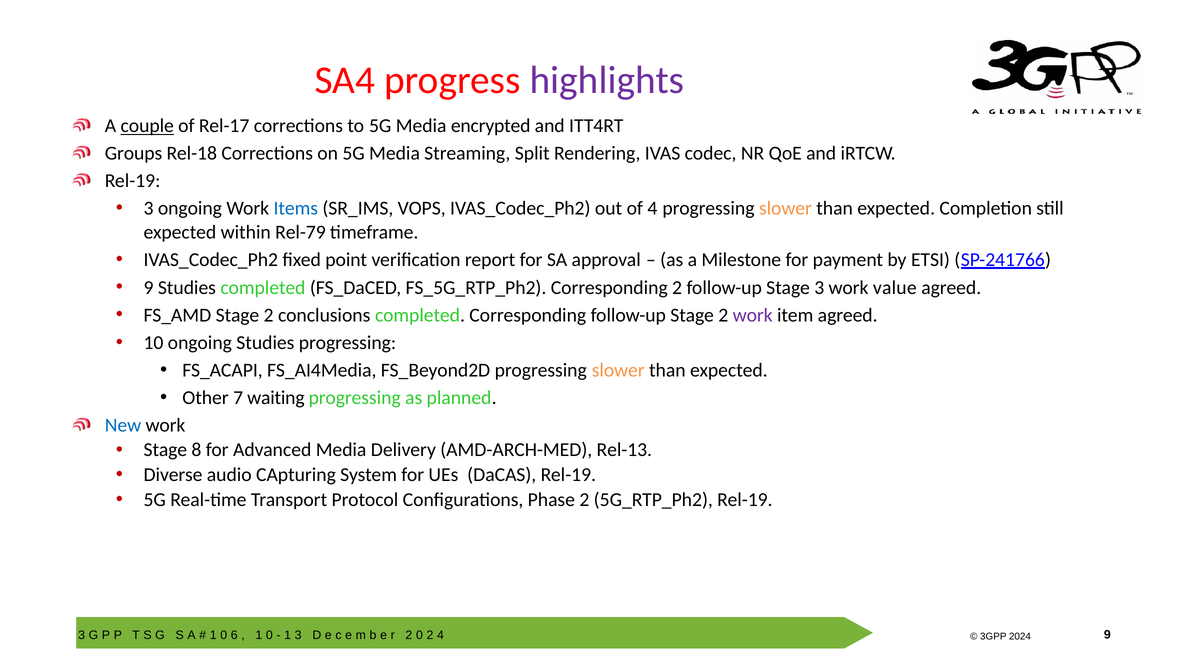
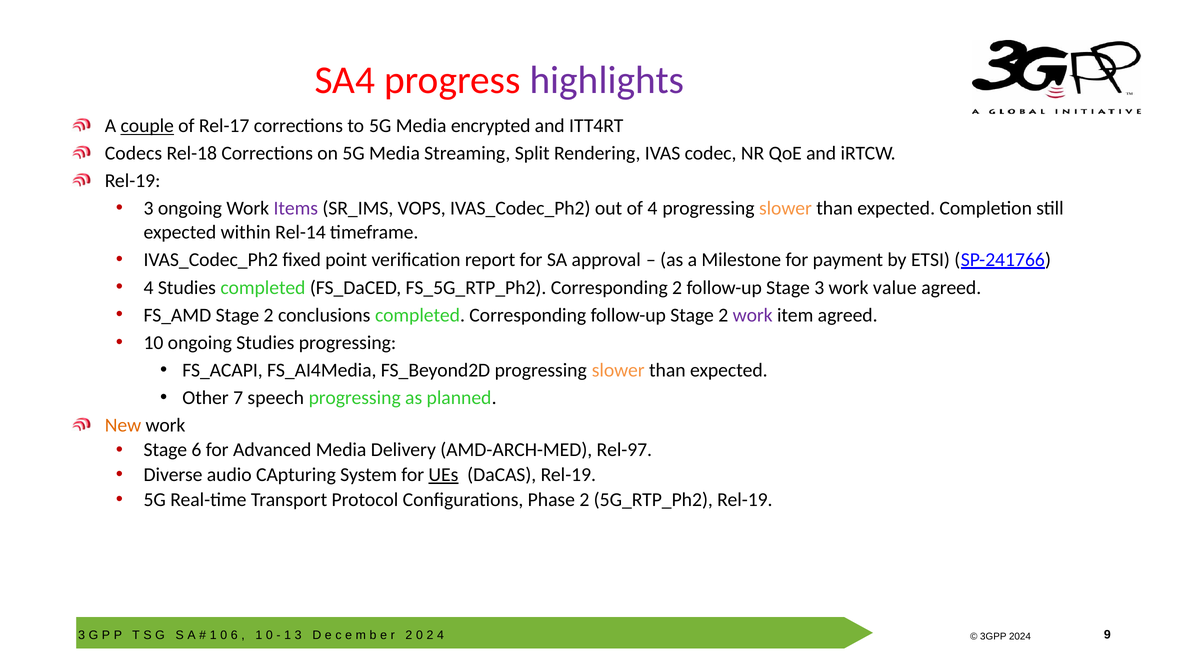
Groups: Groups -> Codecs
Items colour: blue -> purple
Rel-79: Rel-79 -> Rel-14
9 at (149, 288): 9 -> 4
waiting: waiting -> speech
New colour: blue -> orange
Stage 8: 8 -> 6
Rel-13: Rel-13 -> Rel-97
UEs underline: none -> present
